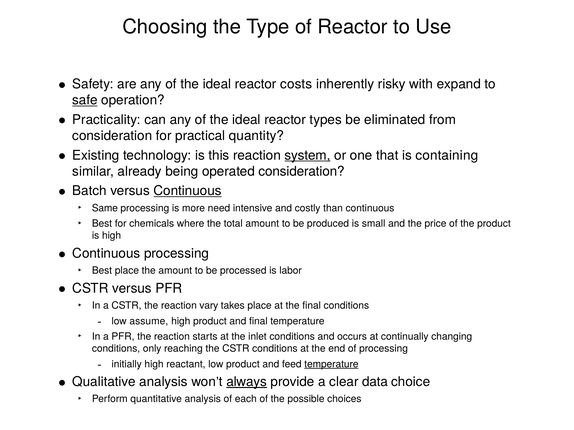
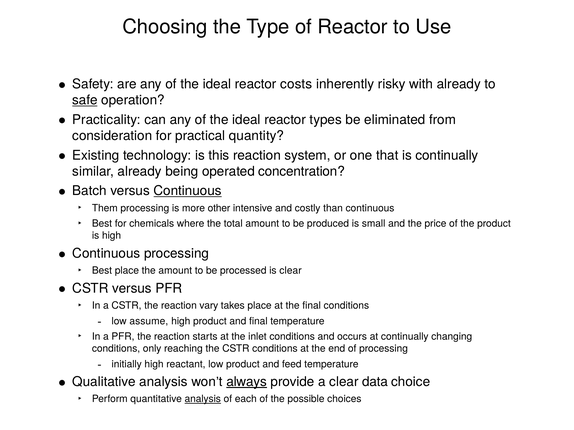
with expand: expand -> already
system underline: present -> none
is containing: containing -> continually
operated consideration: consideration -> concentration
Same: Same -> Them
need: need -> other
is labor: labor -> clear
temperature at (331, 364) underline: present -> none
analysis at (203, 399) underline: none -> present
